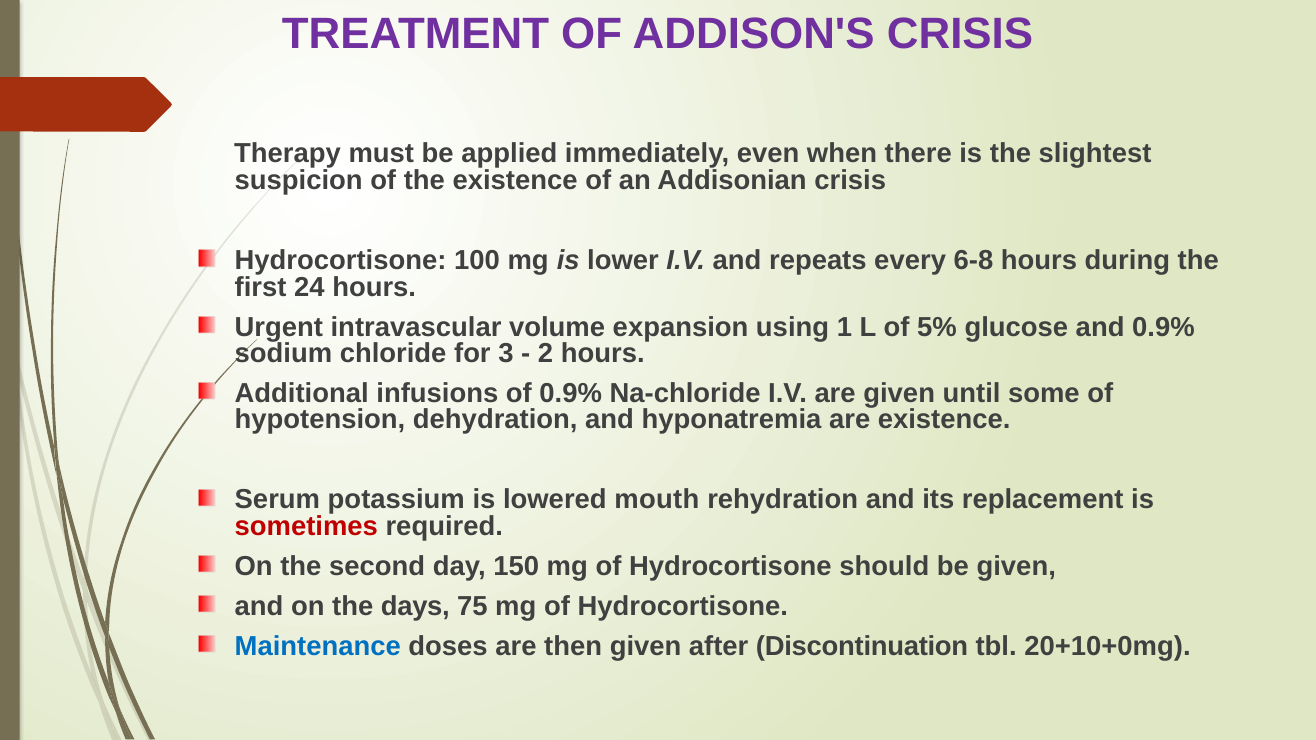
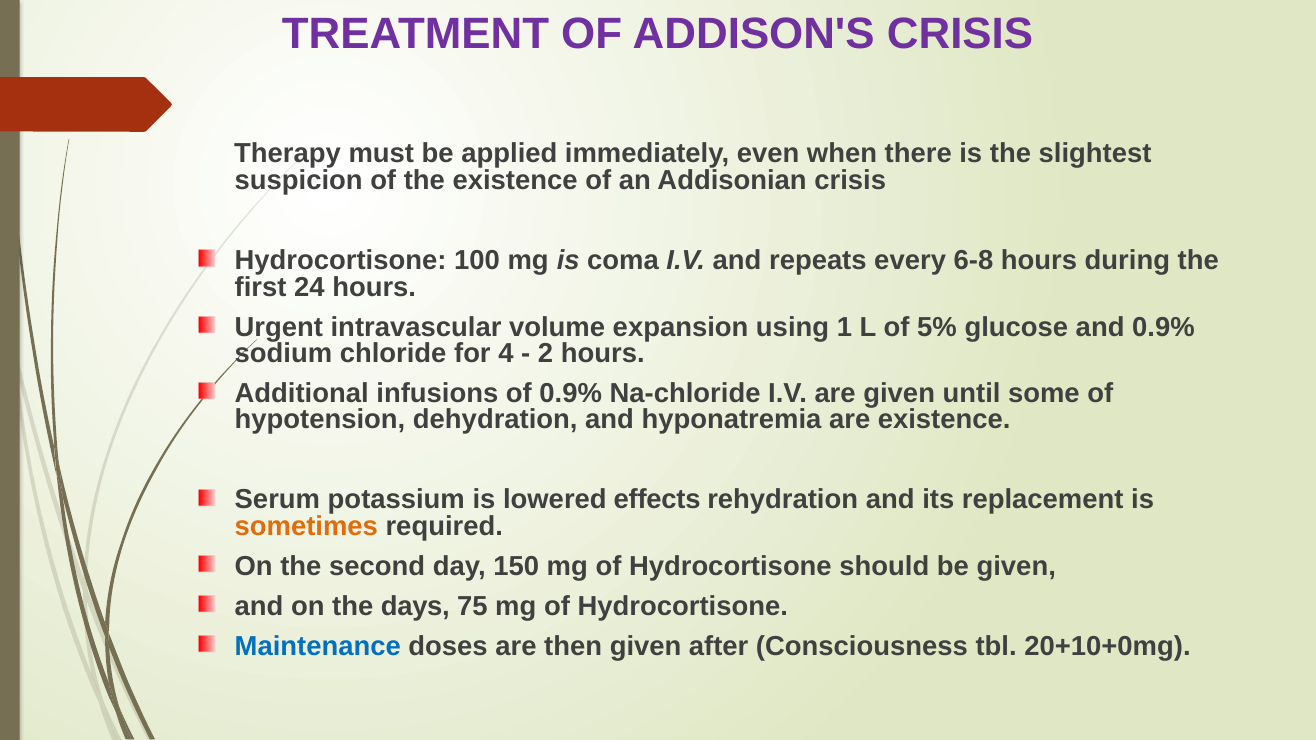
lower: lower -> coma
3: 3 -> 4
mouth: mouth -> effects
sometimes colour: red -> orange
Discontinuation: Discontinuation -> Consciousness
